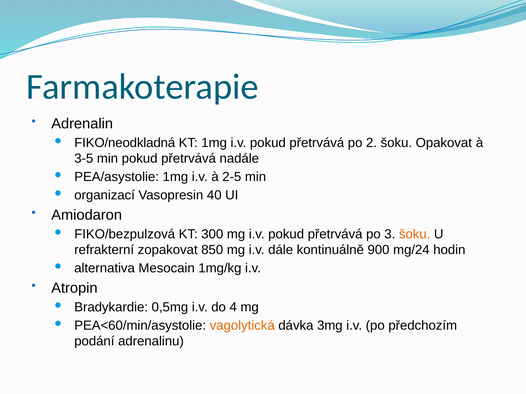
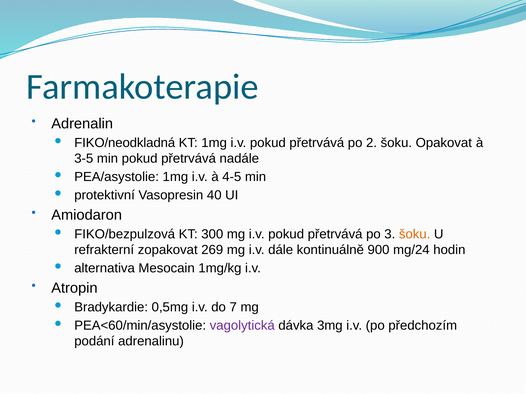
2-5: 2-5 -> 4-5
organizací: organizací -> protektivní
850: 850 -> 269
4: 4 -> 7
vagolytická colour: orange -> purple
